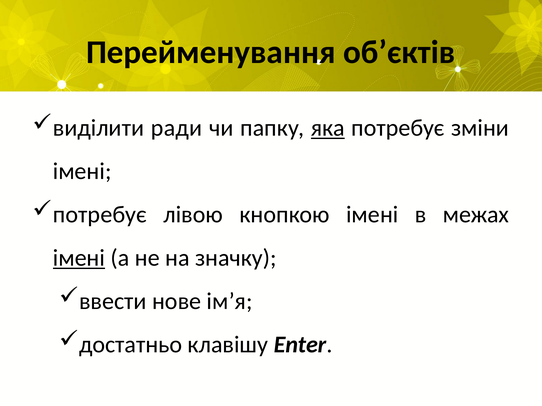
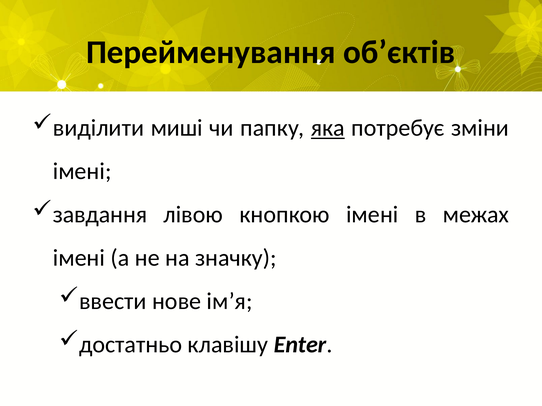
ради: ради -> миші
потребує at (100, 215): потребує -> завдання
імені at (79, 258) underline: present -> none
